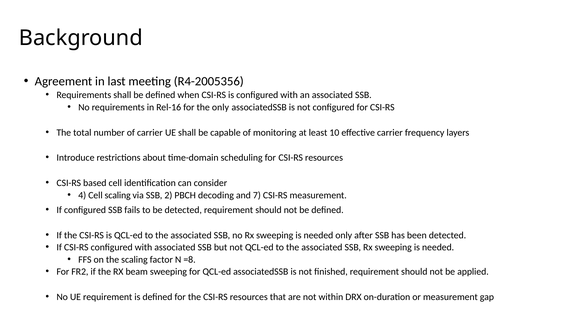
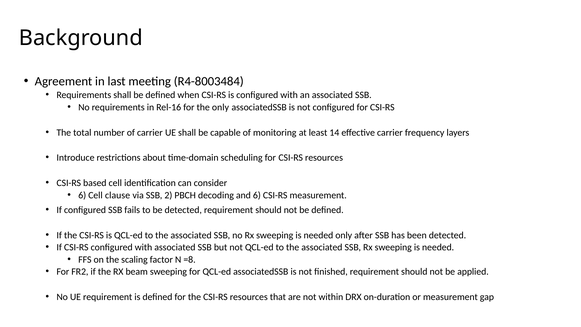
R4-2005356: R4-2005356 -> R4-8003484
10: 10 -> 14
4 at (82, 195): 4 -> 6
Cell scaling: scaling -> clause
and 7: 7 -> 6
